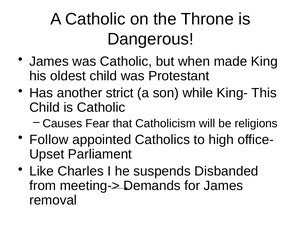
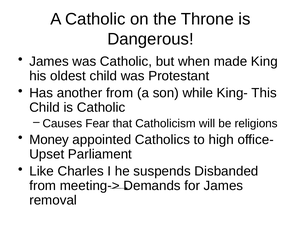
another strict: strict -> from
Follow: Follow -> Money
